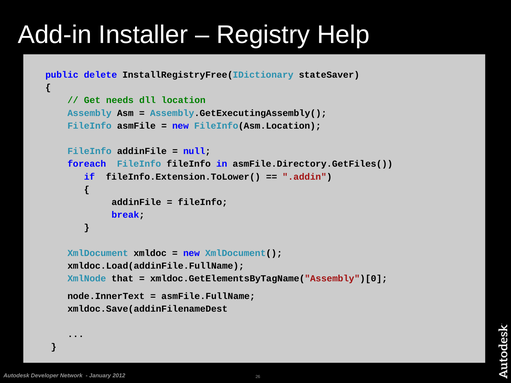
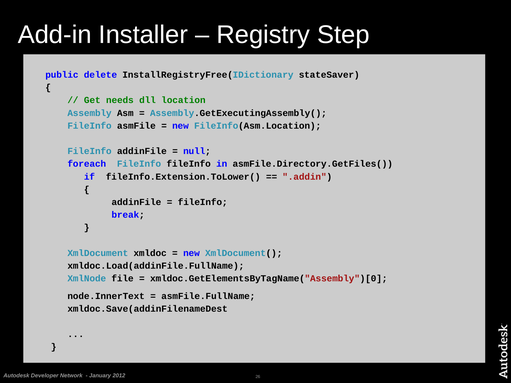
Help: Help -> Step
that: that -> file
